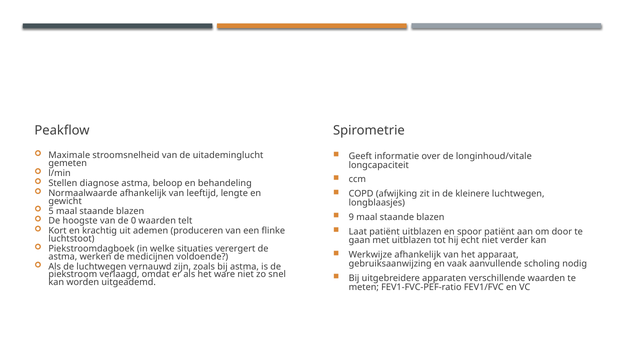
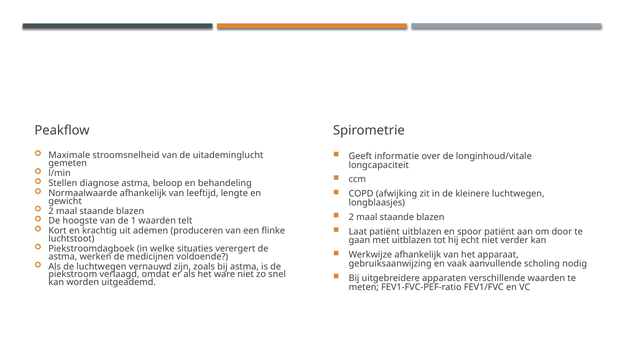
5 at (51, 211): 5 -> 2
9 at (351, 217): 9 -> 2
0: 0 -> 1
